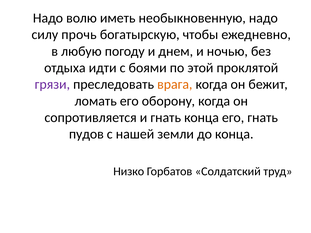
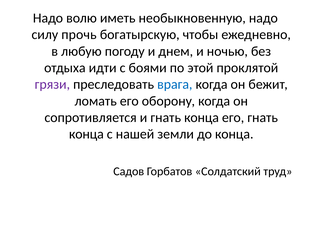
врага colour: orange -> blue
пудов at (86, 134): пудов -> конца
Низко: Низко -> Садов
